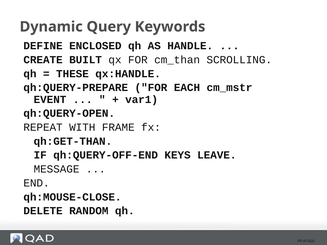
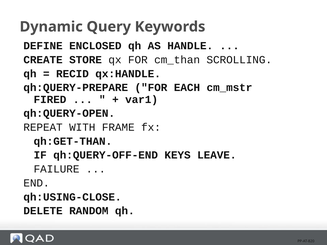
BUILT: BUILT -> STORE
THESE: THESE -> RECID
EVENT: EVENT -> FIRED
MESSAGE: MESSAGE -> FAILURE
qh:MOUSE-CLOSE: qh:MOUSE-CLOSE -> qh:USING-CLOSE
